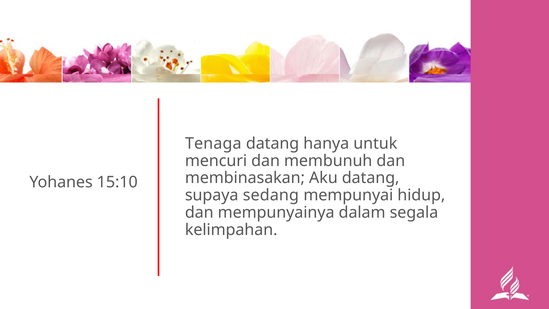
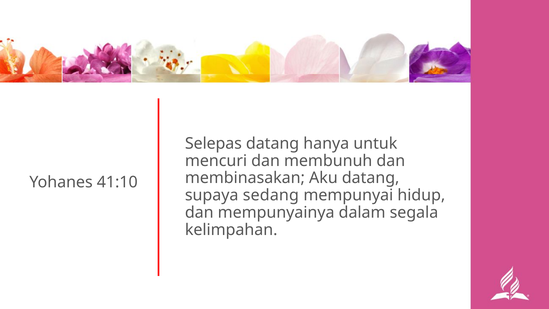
Tenaga: Tenaga -> Selepas
15:10: 15:10 -> 41:10
